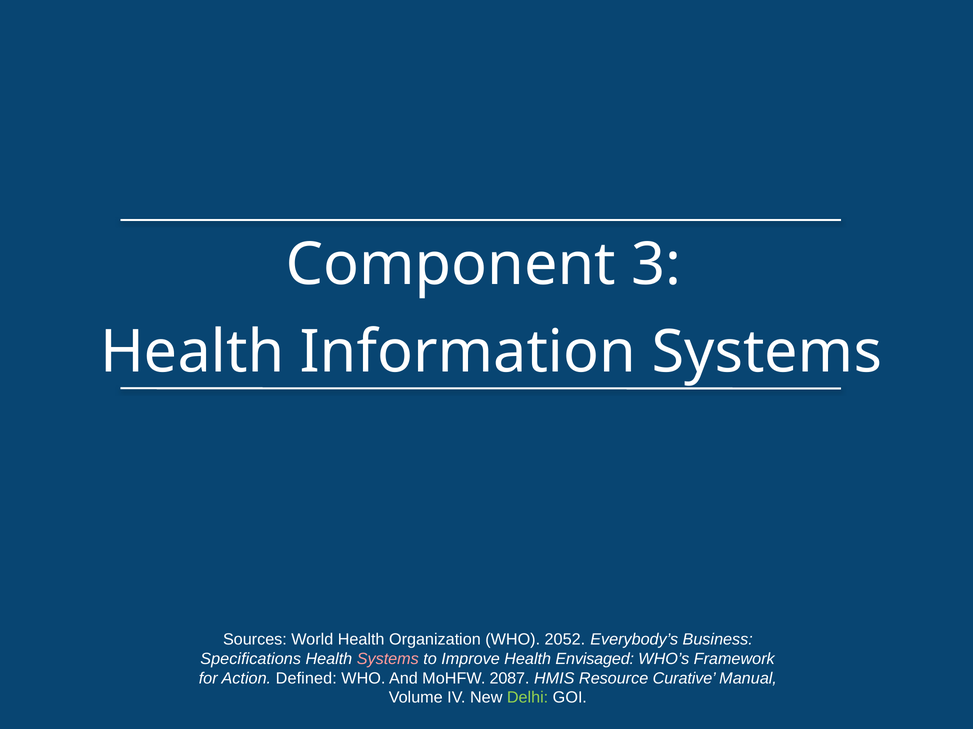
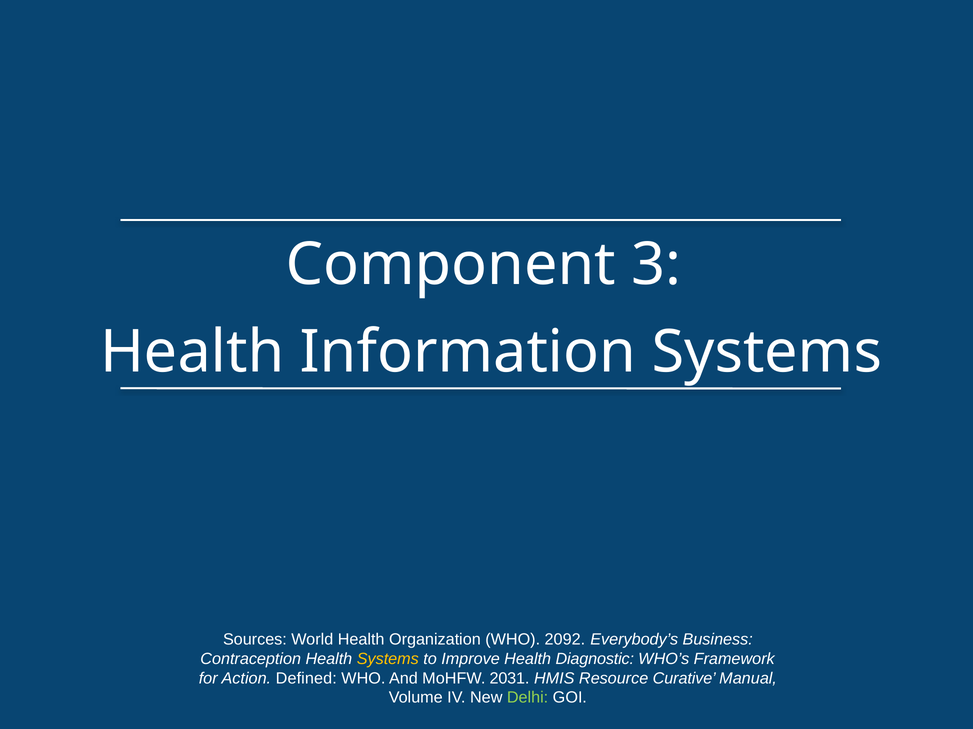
2052: 2052 -> 2092
Specifications: Specifications -> Contraception
Systems at (388, 659) colour: pink -> yellow
Envisaged: Envisaged -> Diagnostic
2087: 2087 -> 2031
